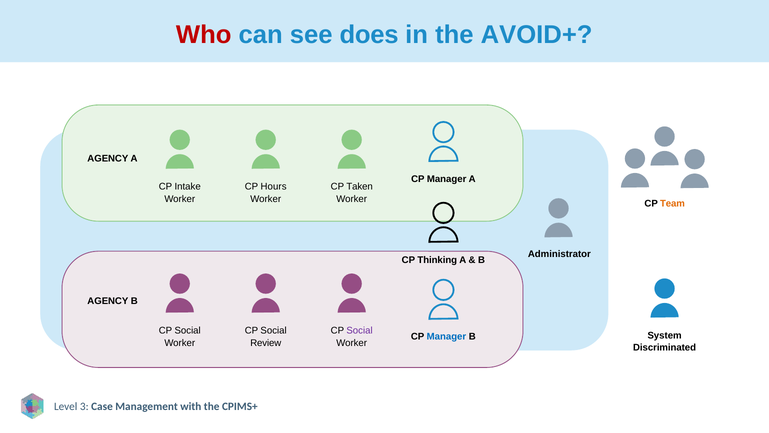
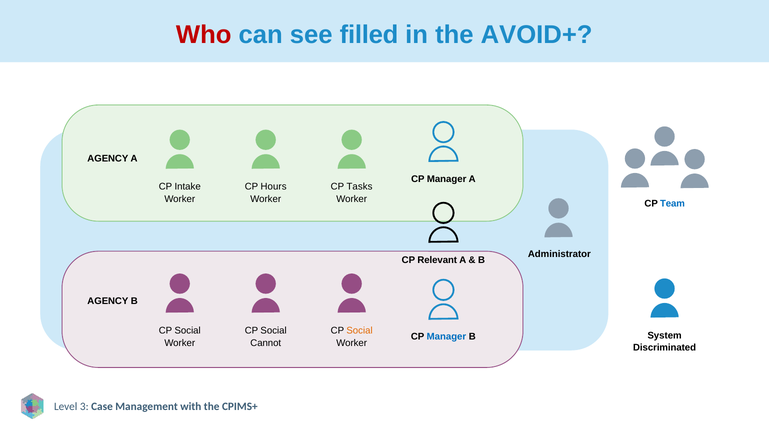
does: does -> filled
Taken: Taken -> Tasks
Team colour: orange -> blue
Thinking: Thinking -> Relevant
Social at (360, 330) colour: purple -> orange
Review: Review -> Cannot
